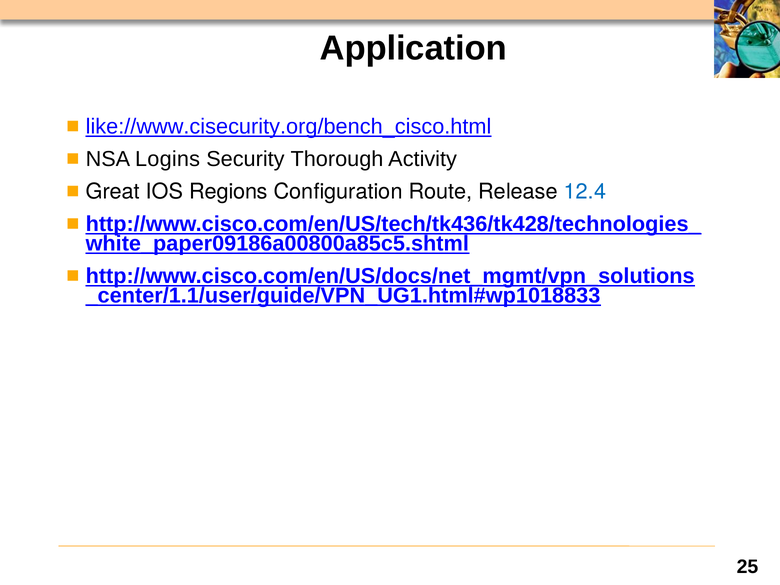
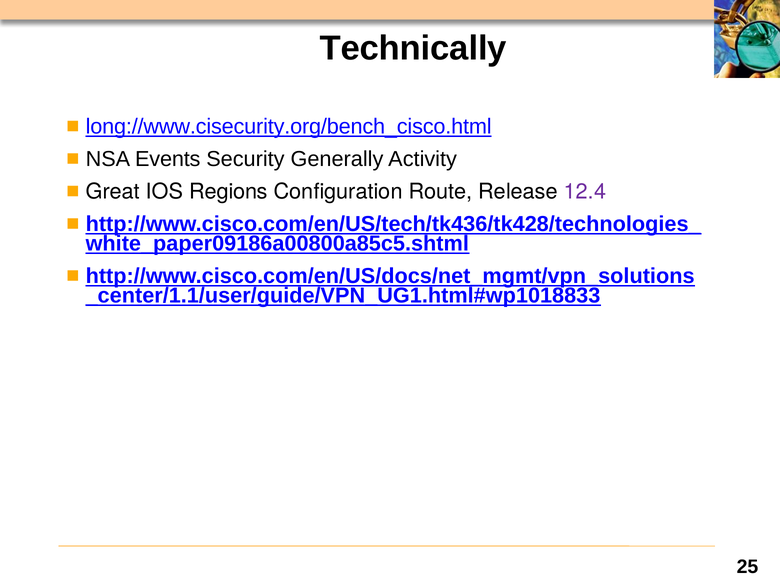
Application: Application -> Technically
like://www.cisecurity.org/bench_cisco.html: like://www.cisecurity.org/bench_cisco.html -> long://www.cisecurity.org/bench_cisco.html
Logins: Logins -> Events
Thorough: Thorough -> Generally
12.4 colour: blue -> purple
